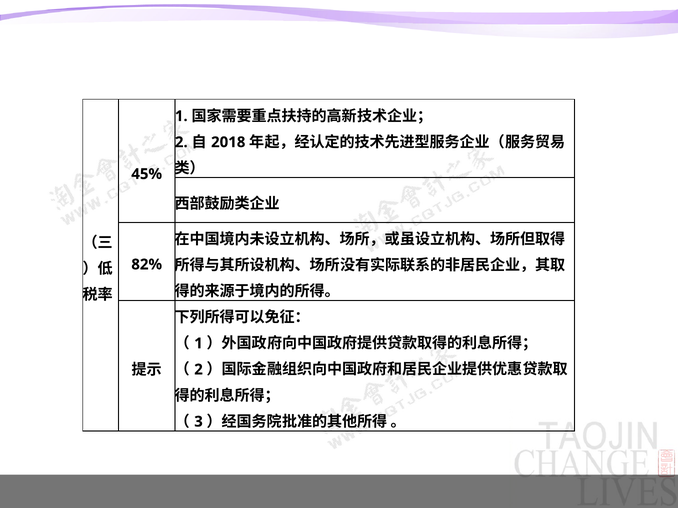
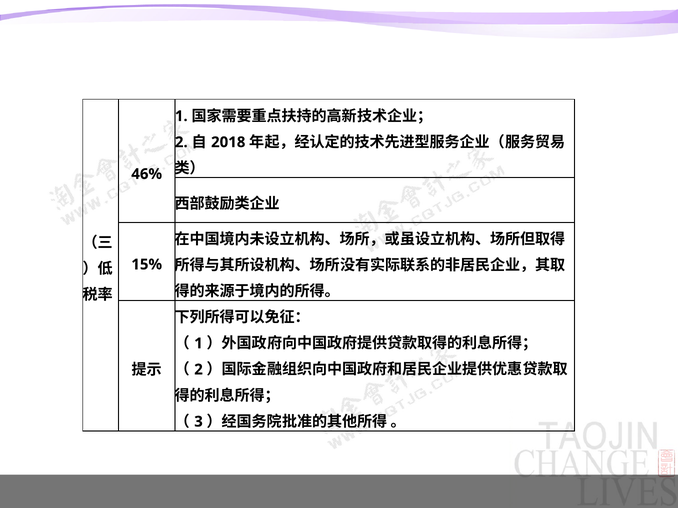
45%: 45% -> 46%
82%: 82% -> 15%
